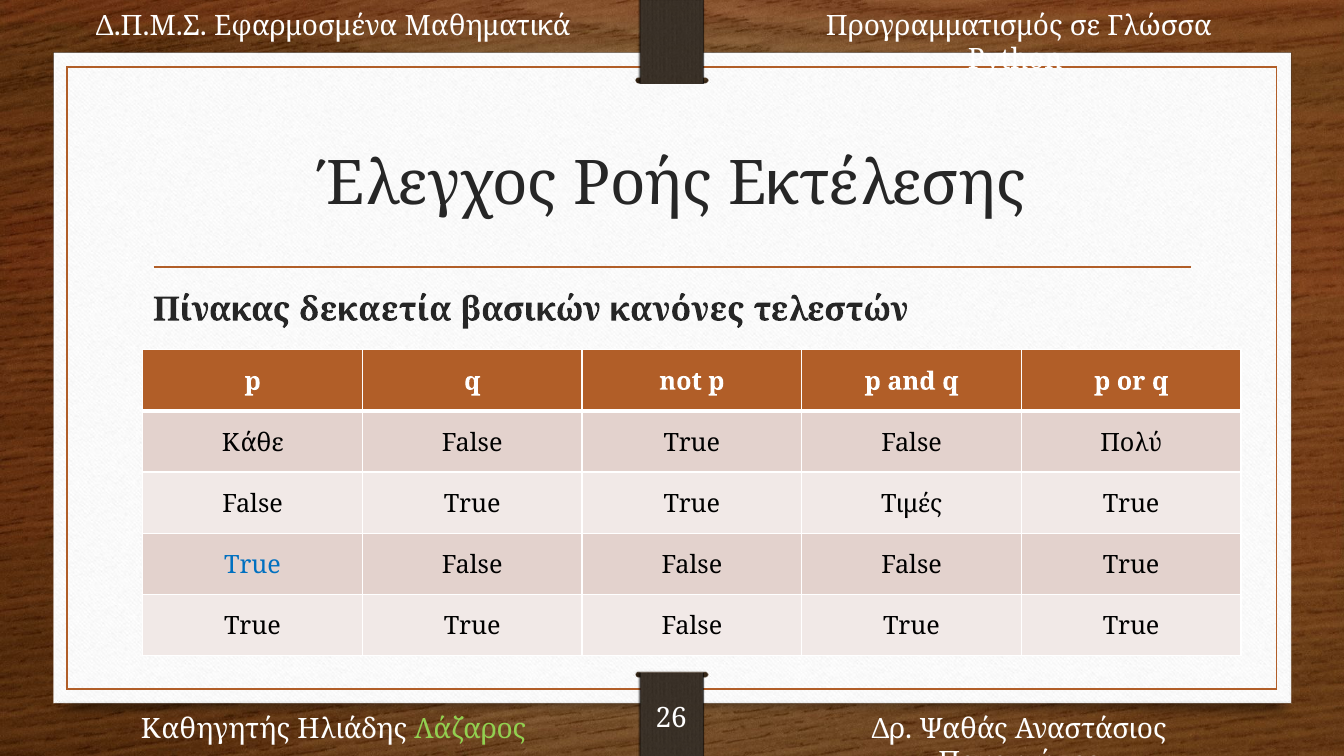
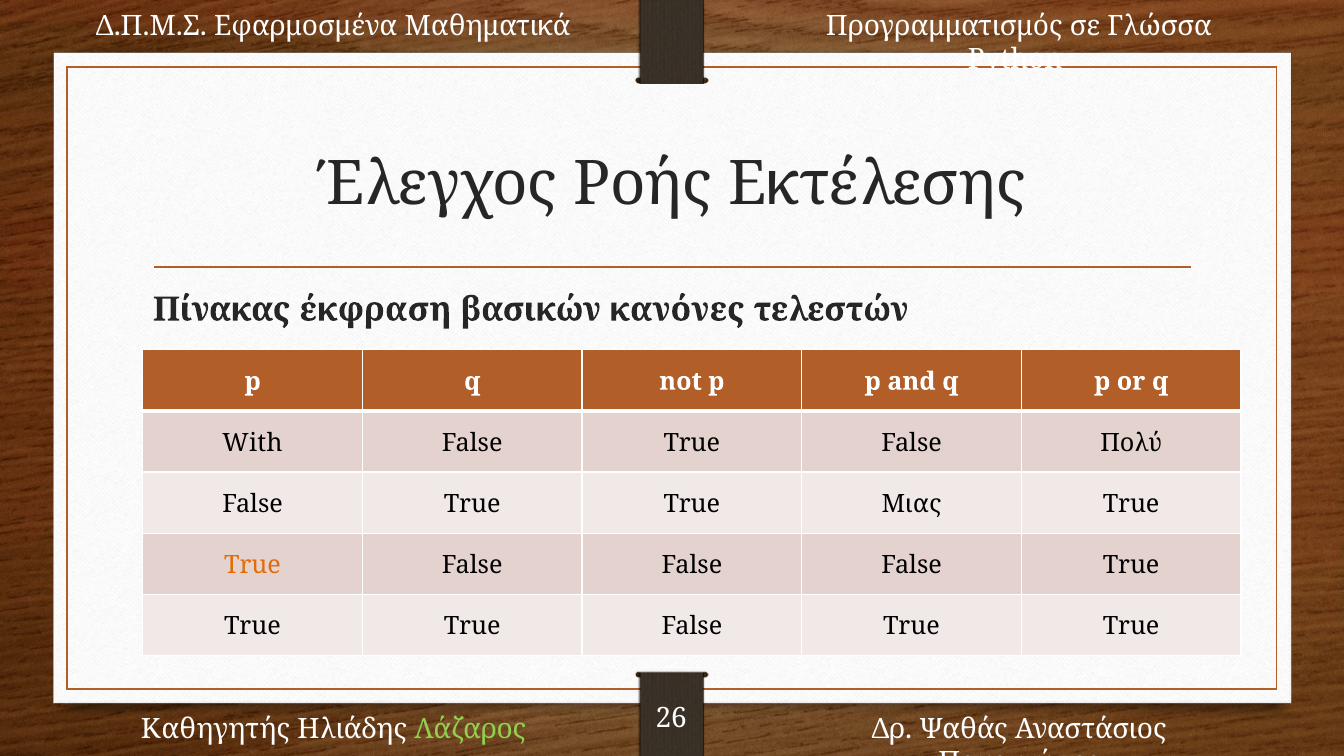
δεκαετία: δεκαετία -> έκφραση
Κάθε: Κάθε -> With
Τιμές: Τιμές -> Μιας
True at (253, 565) colour: blue -> orange
